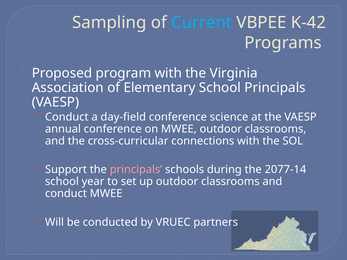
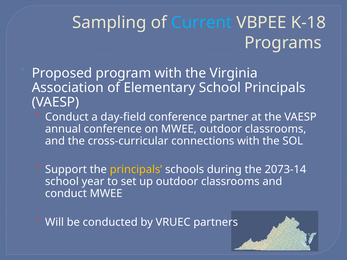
K-42: K-42 -> K-18
science: science -> partner
principals at (136, 170) colour: pink -> yellow
2077-14: 2077-14 -> 2073-14
